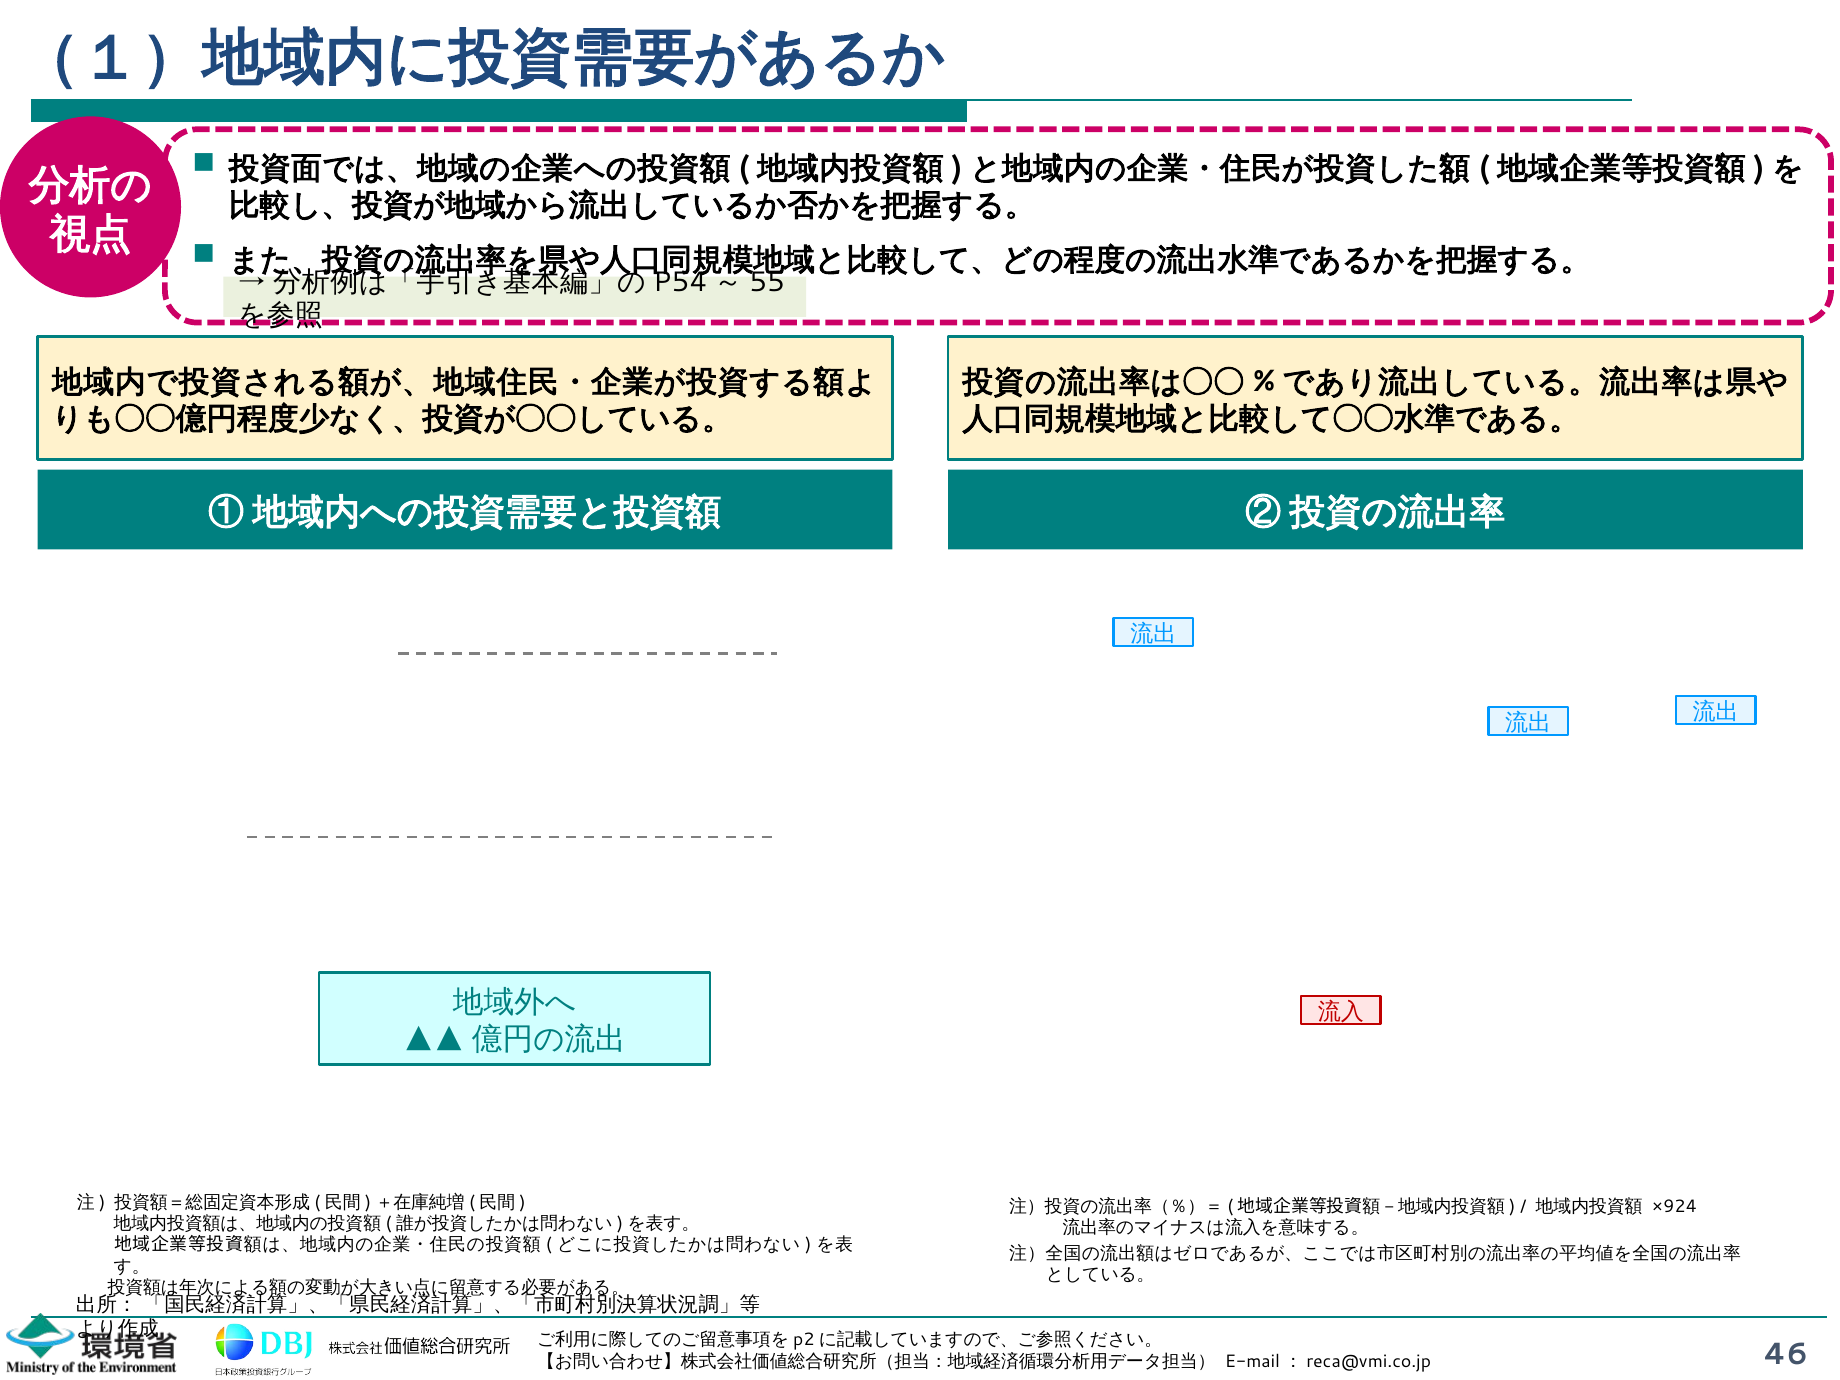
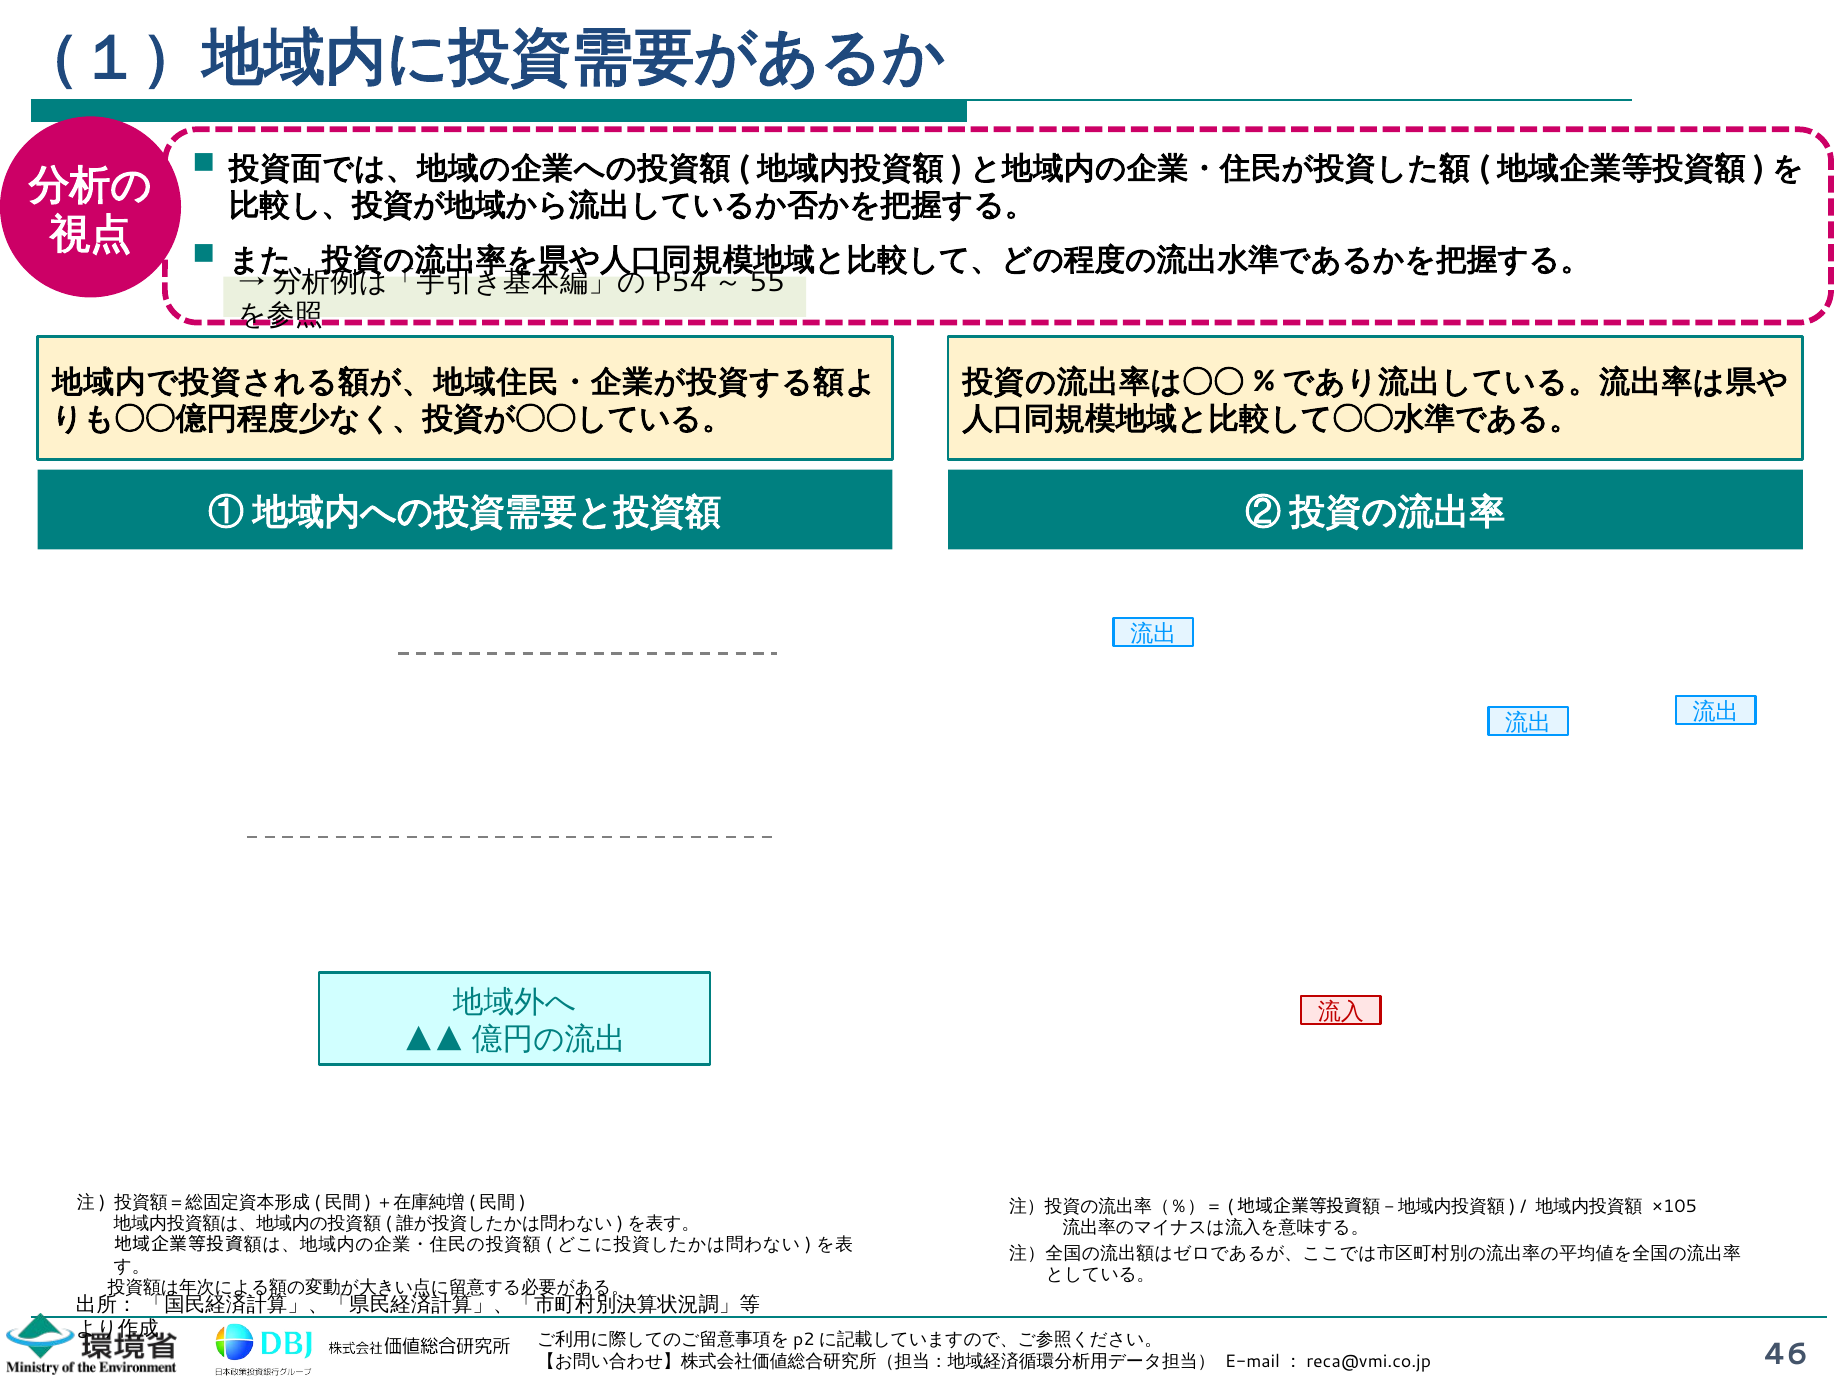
×924: ×924 -> ×105
